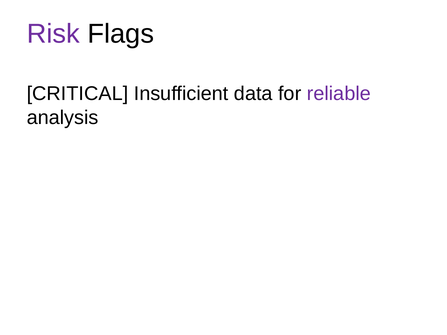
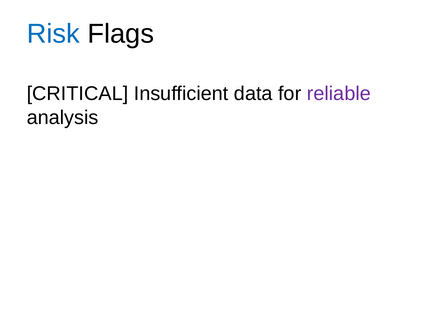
Risk colour: purple -> blue
